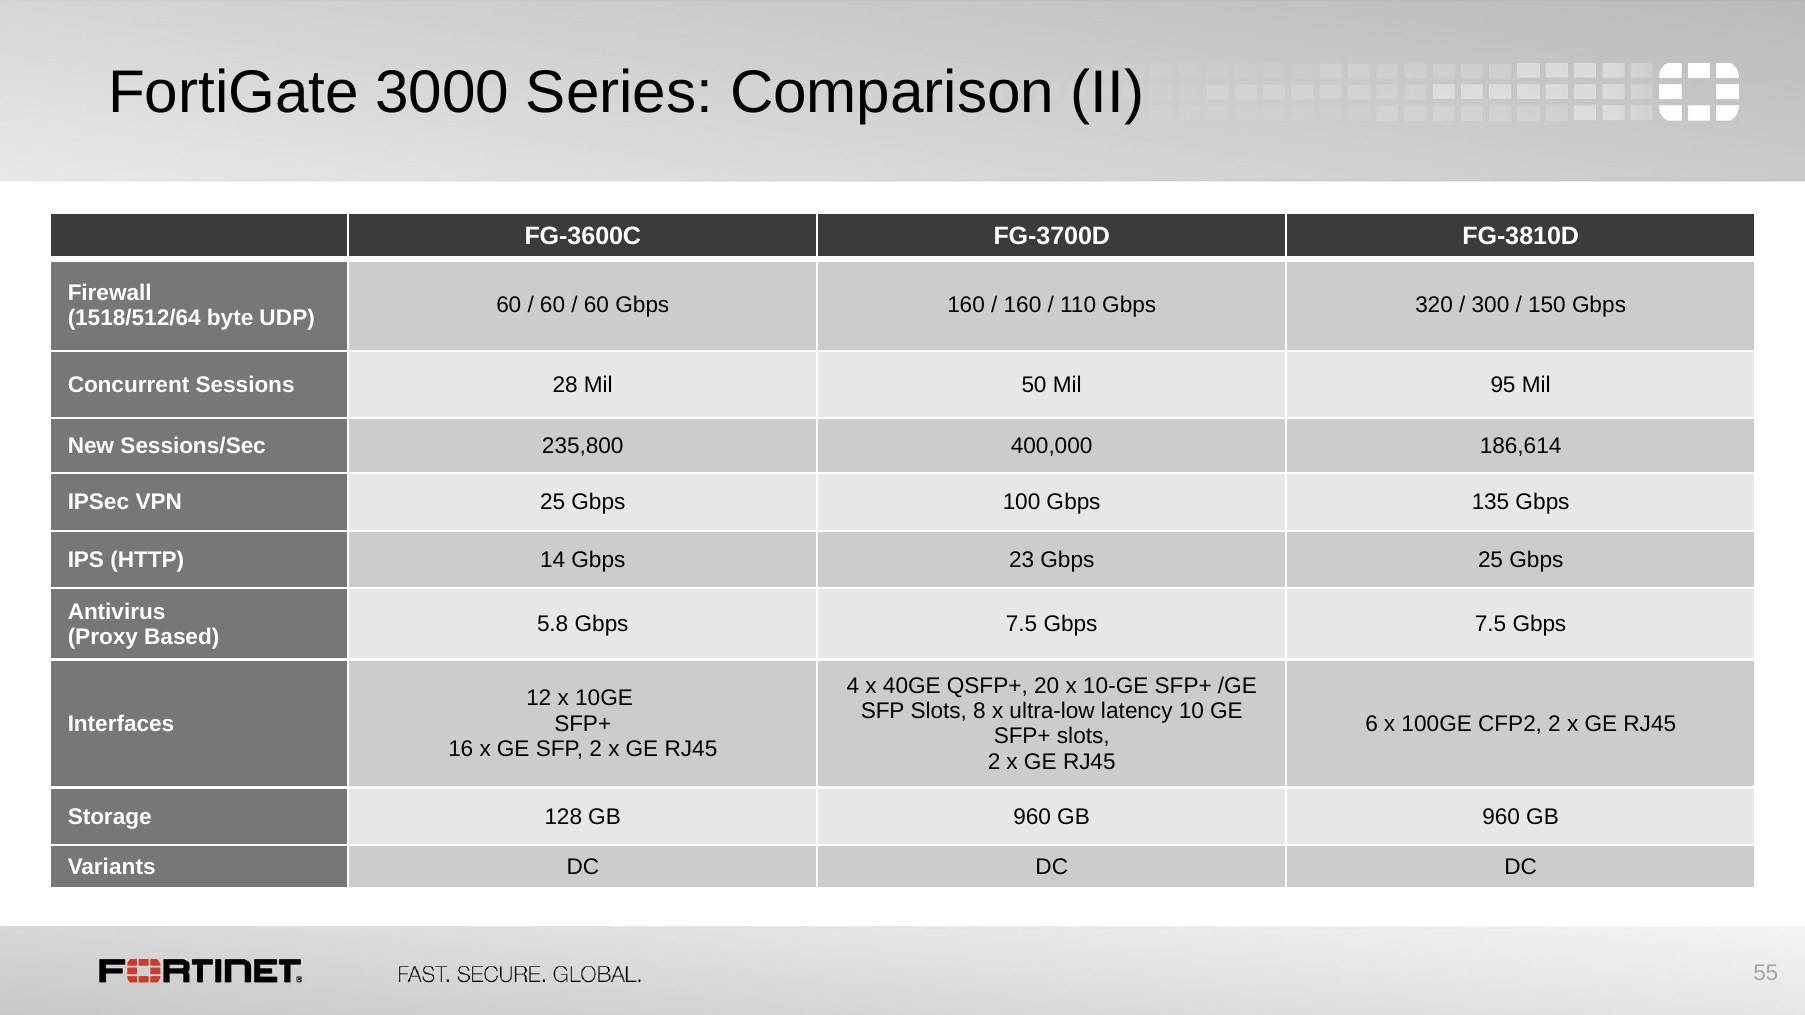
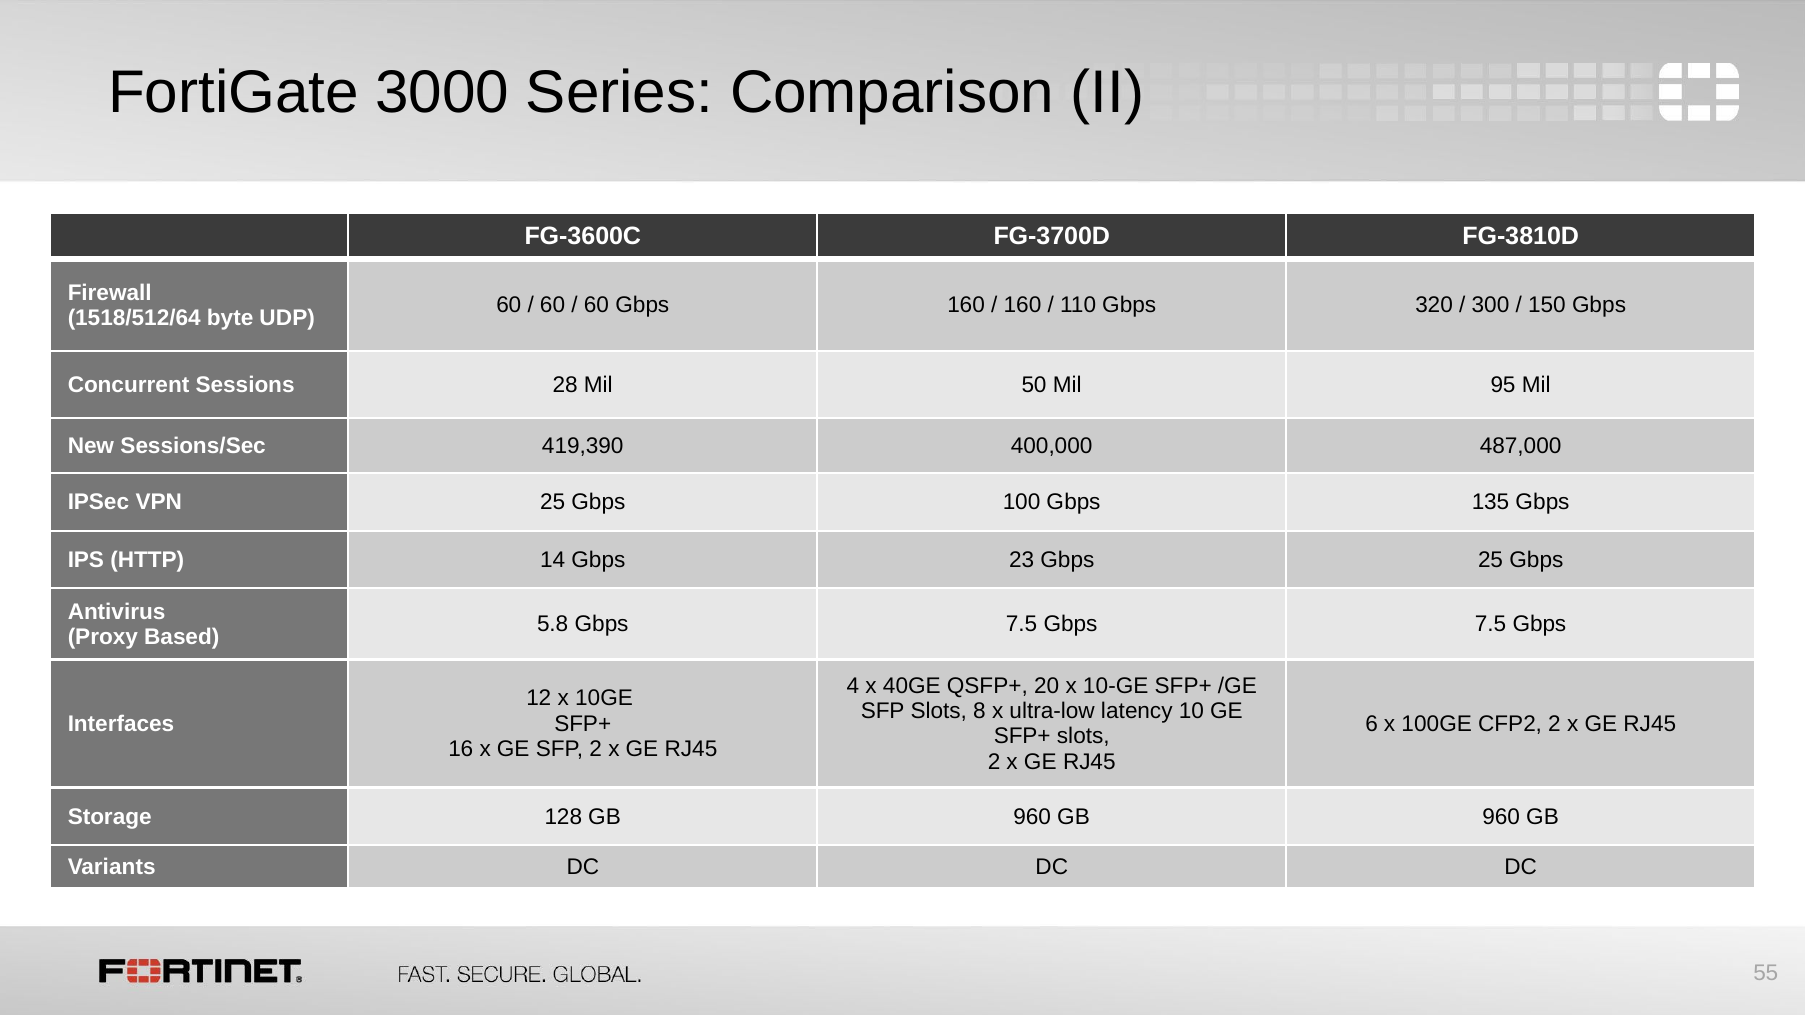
235,800: 235,800 -> 419,390
186,614: 186,614 -> 487,000
